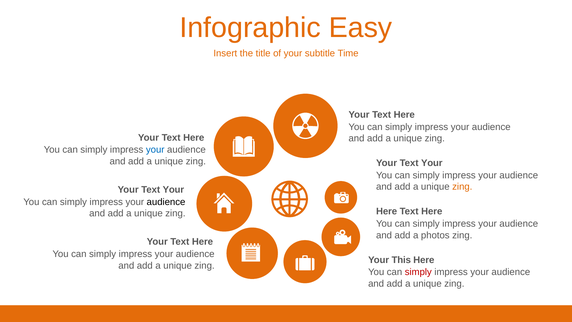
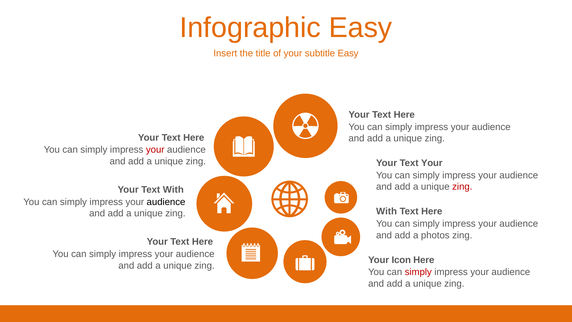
subtitle Time: Time -> Easy
your at (155, 150) colour: blue -> red
zing at (462, 187) colour: orange -> red
Your at (173, 190): Your -> With
Here at (387, 211): Here -> With
This: This -> Icon
